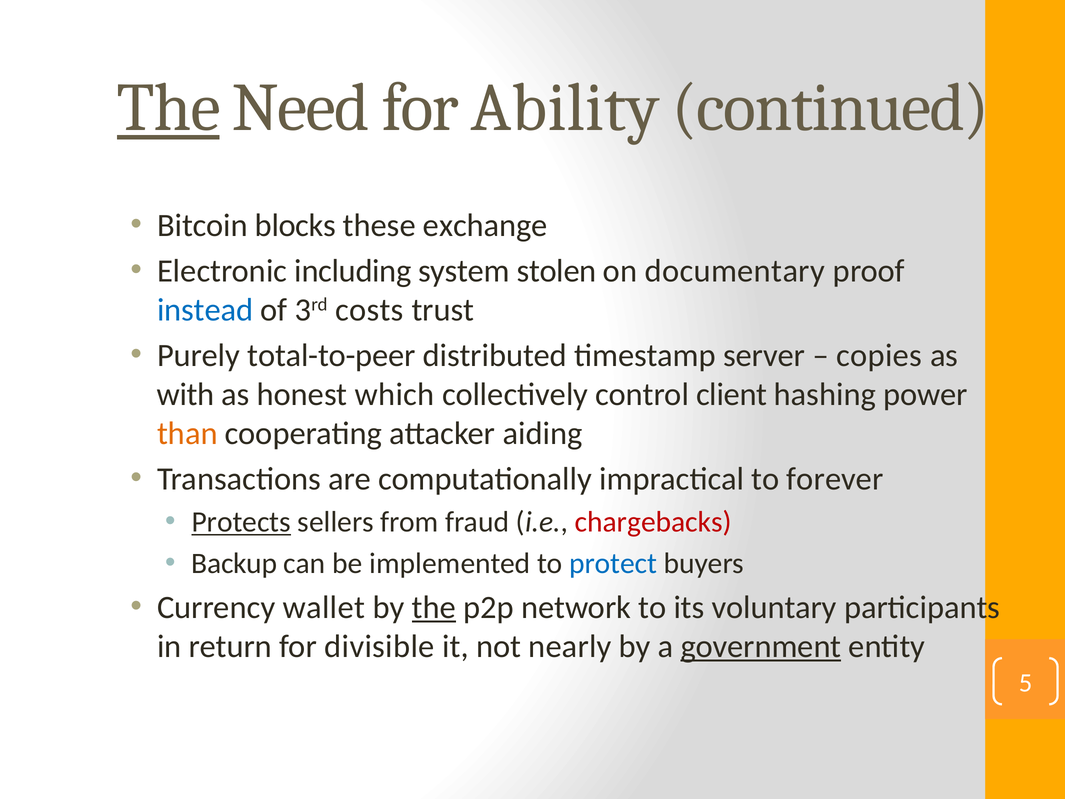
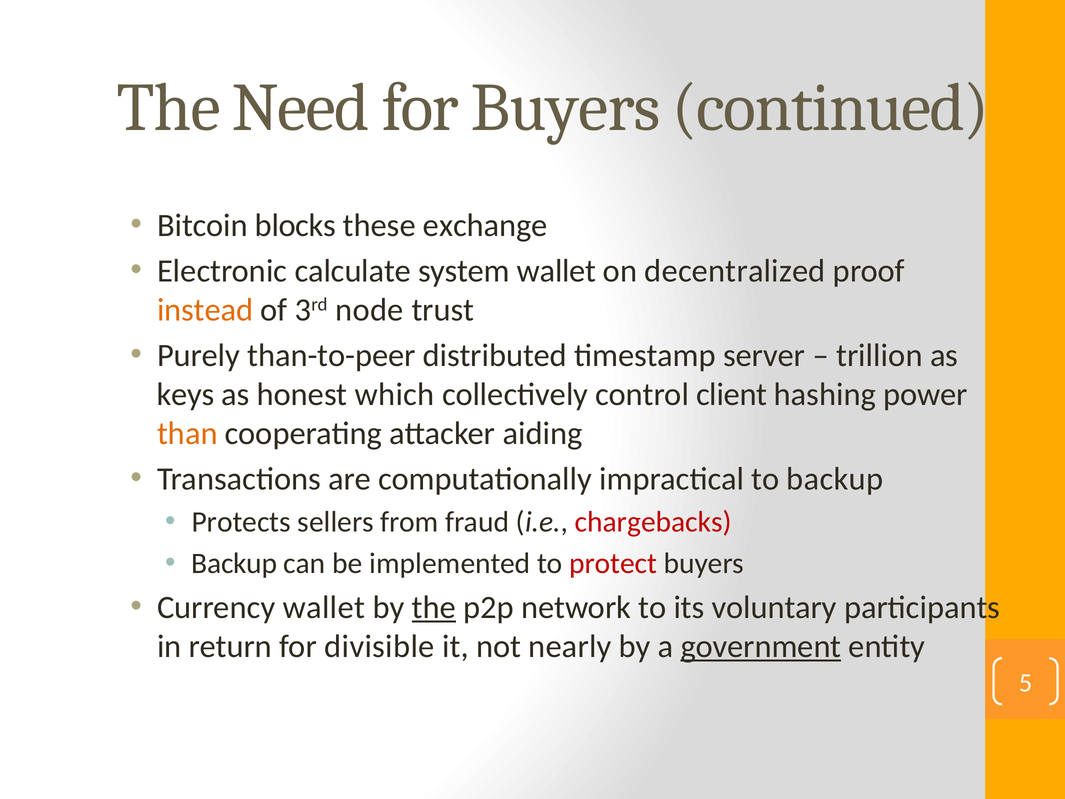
The at (169, 108) underline: present -> none
for Ability: Ability -> Buyers
including: including -> calculate
system stolen: stolen -> wallet
documentary: documentary -> decentralized
instead colour: blue -> orange
costs: costs -> node
total-to-peer: total-to-peer -> than-to-peer
copies: copies -> trillion
with: with -> keys
to forever: forever -> backup
Protects underline: present -> none
protect colour: blue -> red
